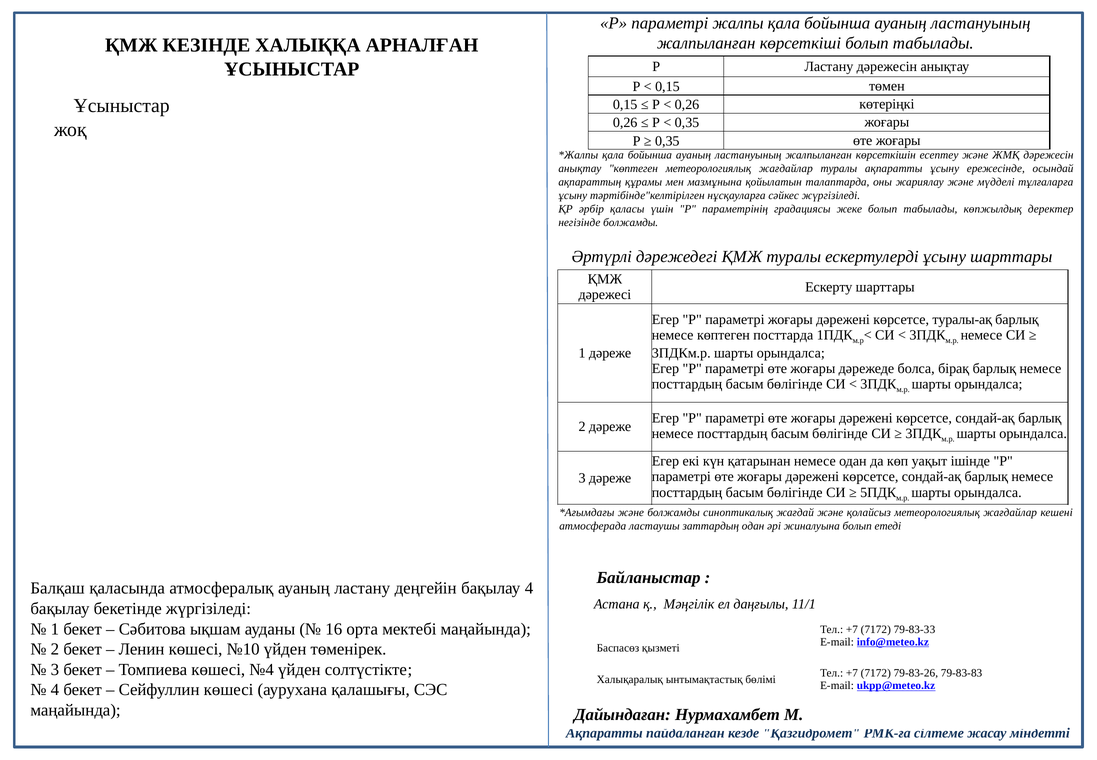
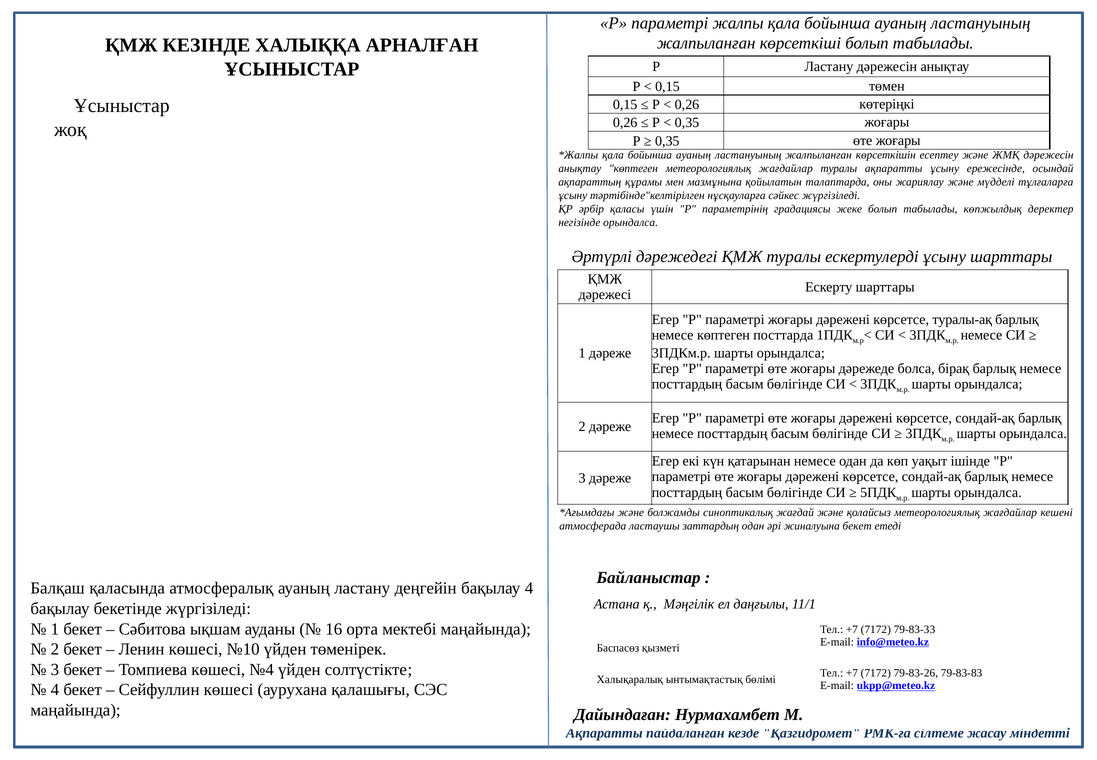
негізінде болжамды: болжамды -> орындалса
жиналуына болып: болып -> бекет
